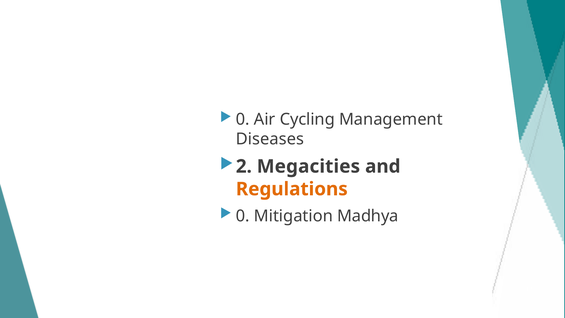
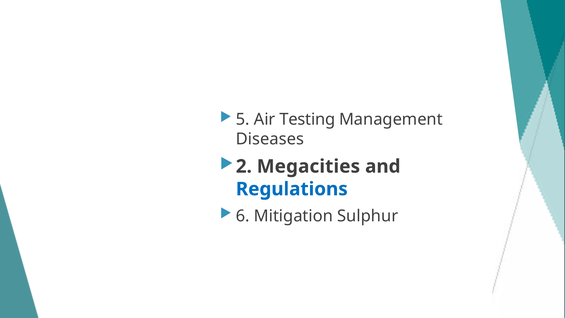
0 at (243, 119): 0 -> 5
Cycling: Cycling -> Testing
Regulations colour: orange -> blue
0 at (243, 216): 0 -> 6
Madhya: Madhya -> Sulphur
